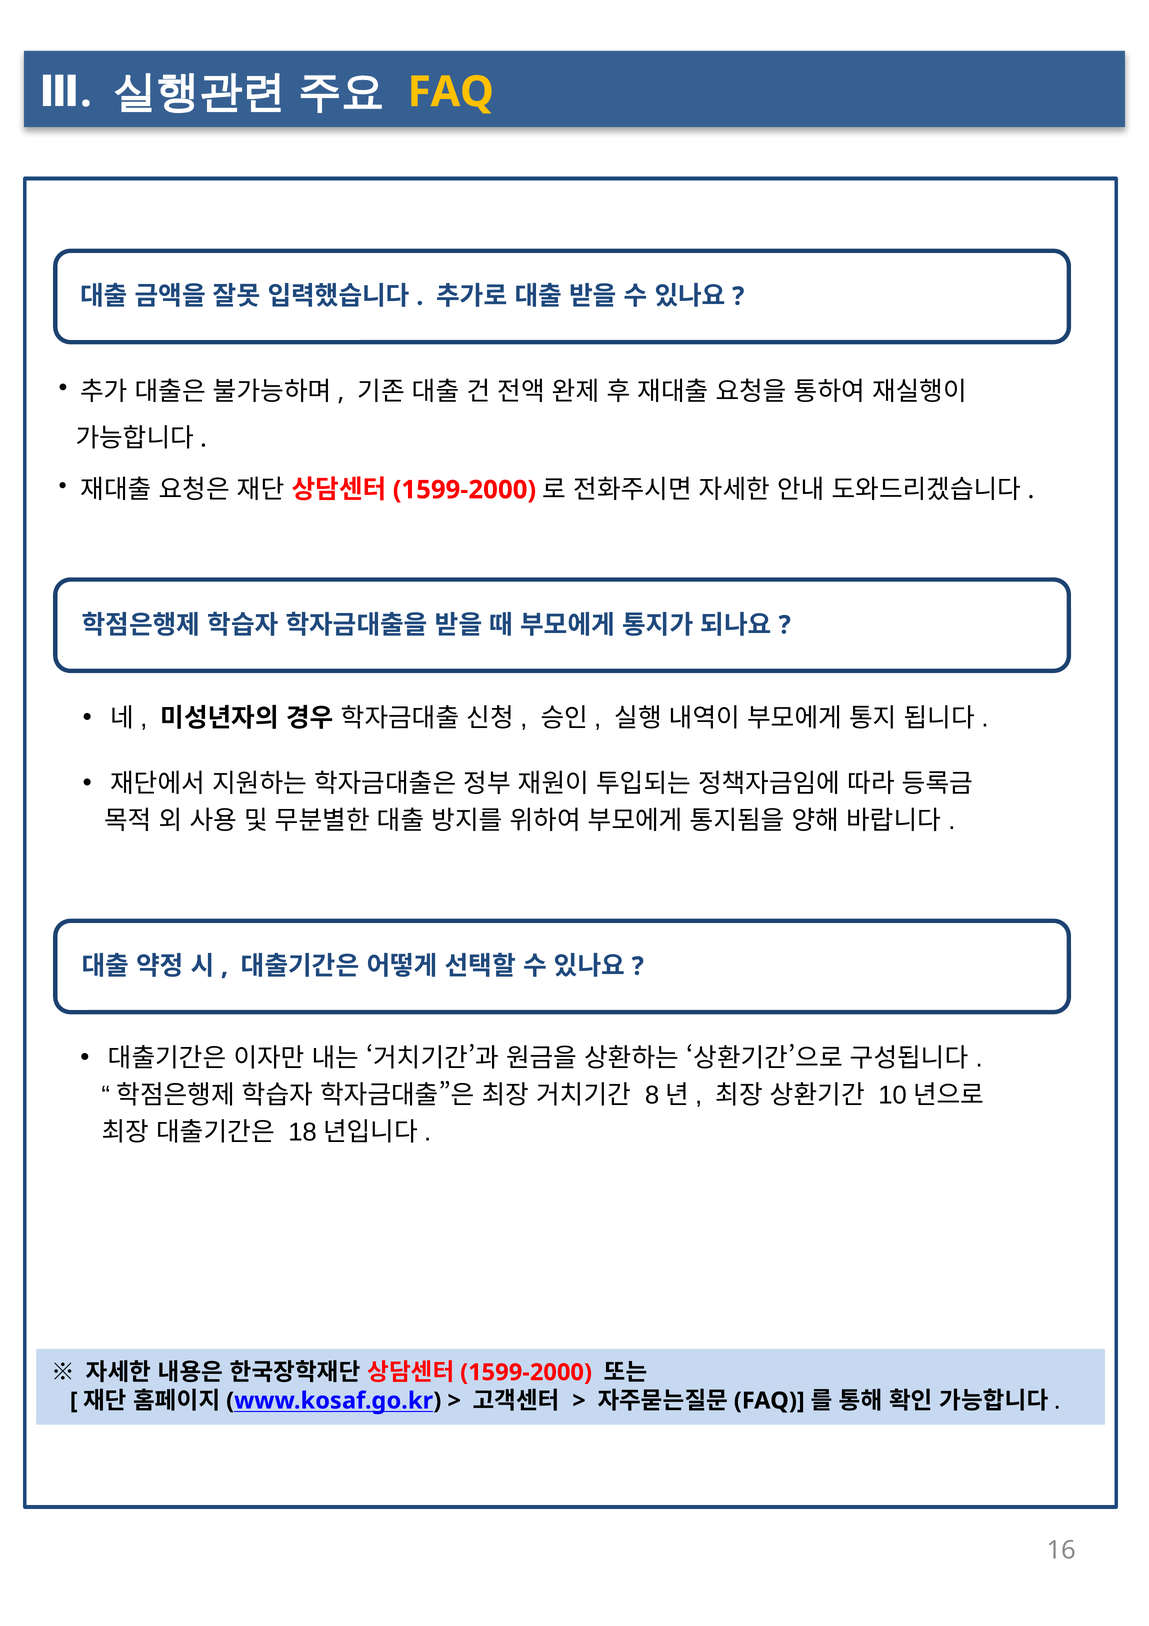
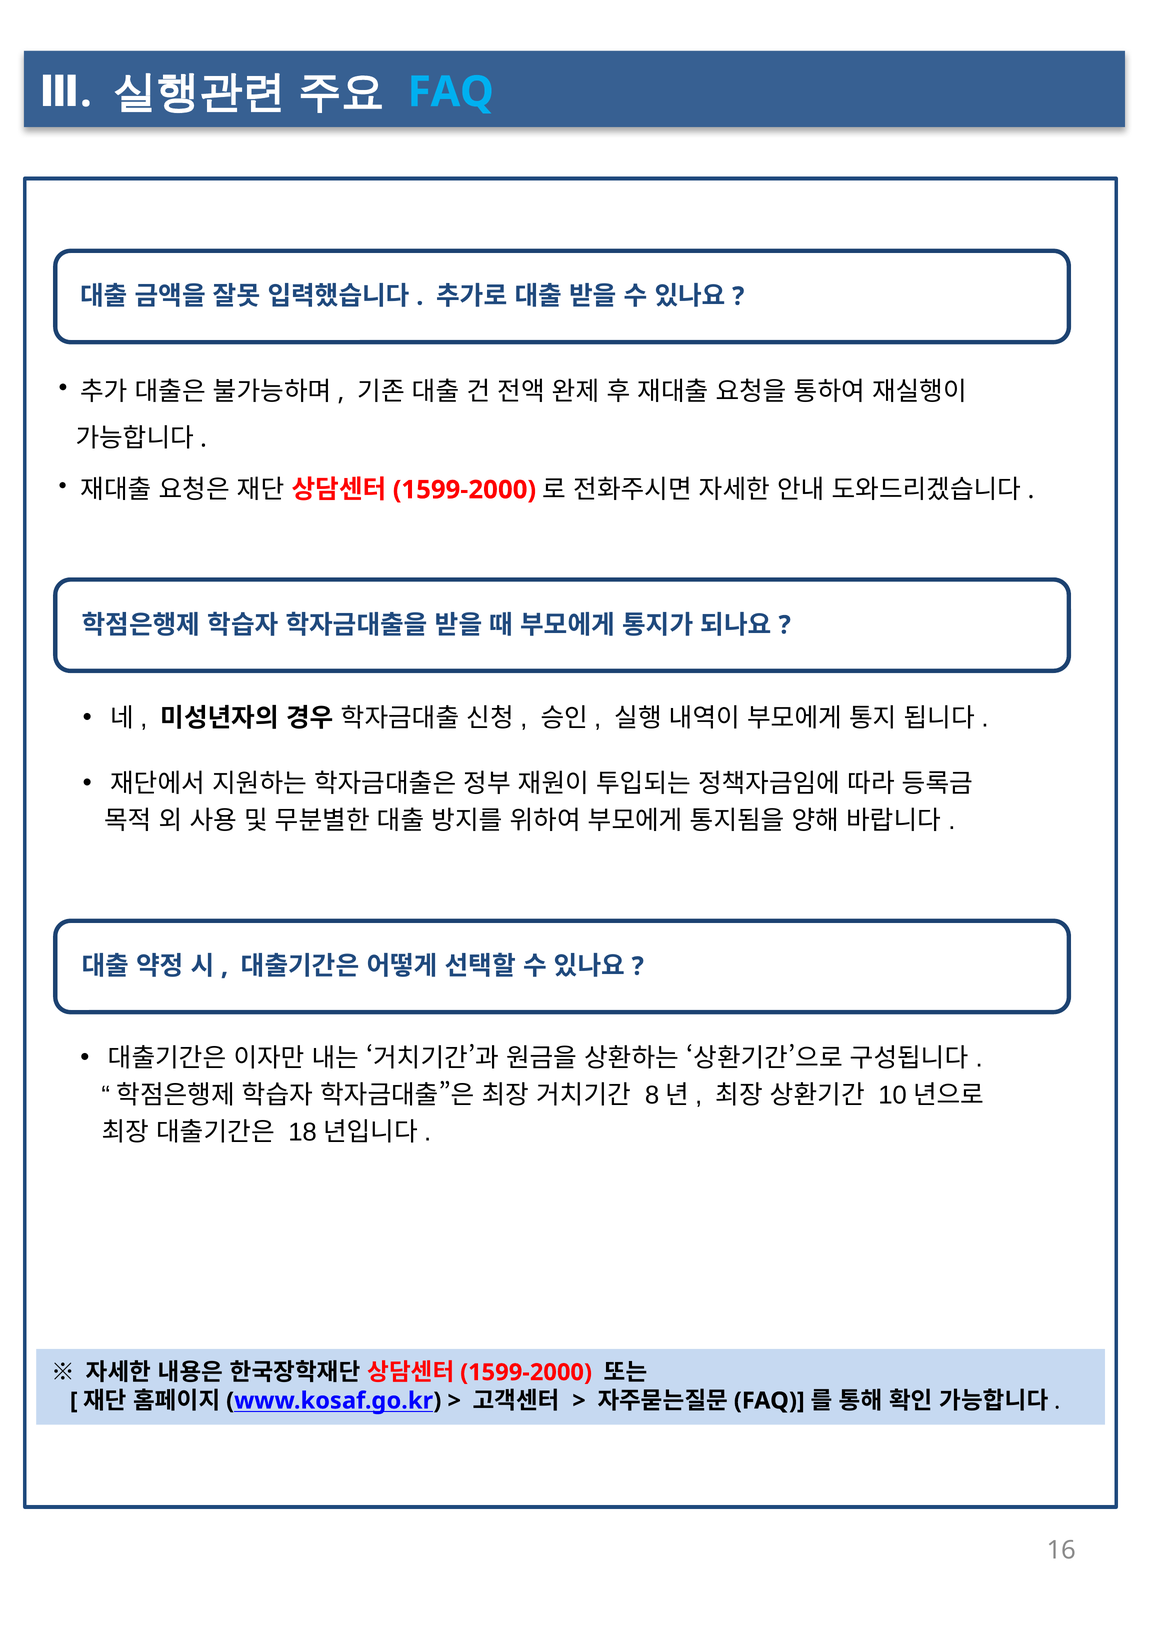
FAQ at (451, 92) colour: yellow -> light blue
